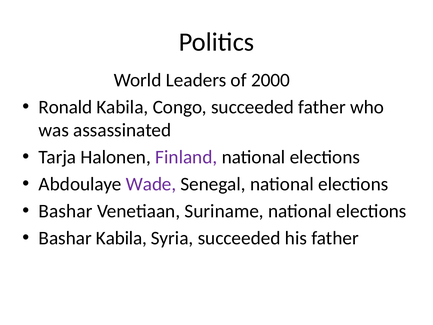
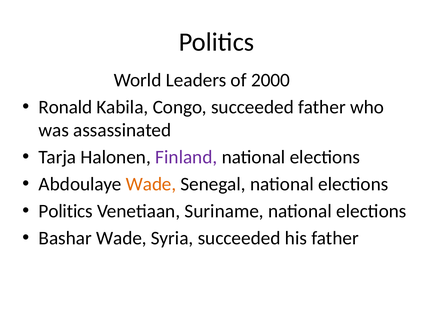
Wade at (151, 184) colour: purple -> orange
Bashar at (66, 211): Bashar -> Politics
Bashar Kabila: Kabila -> Wade
